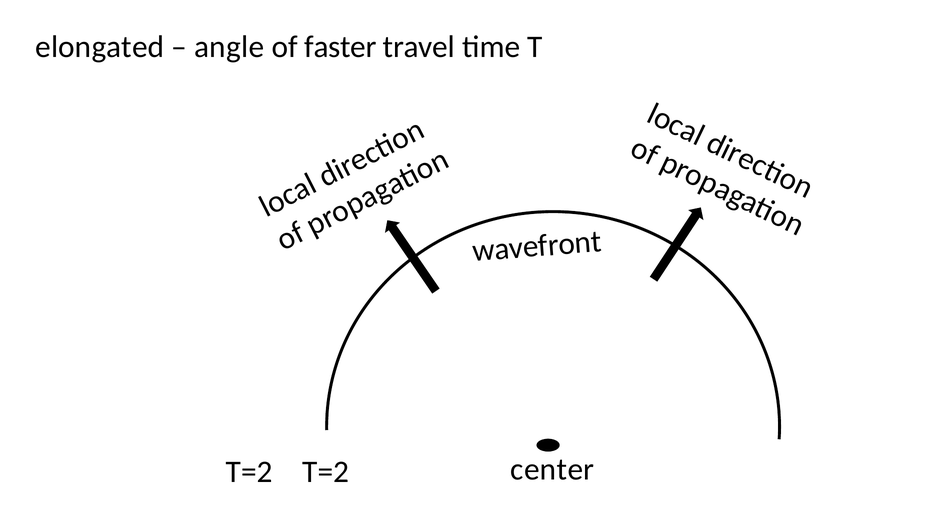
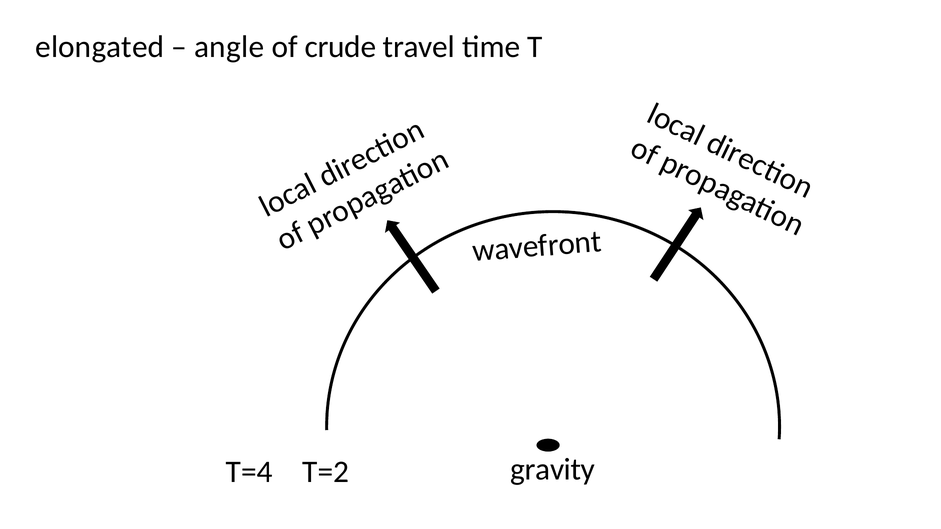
faster: faster -> crude
center: center -> gravity
T=2 at (249, 472): T=2 -> T=4
